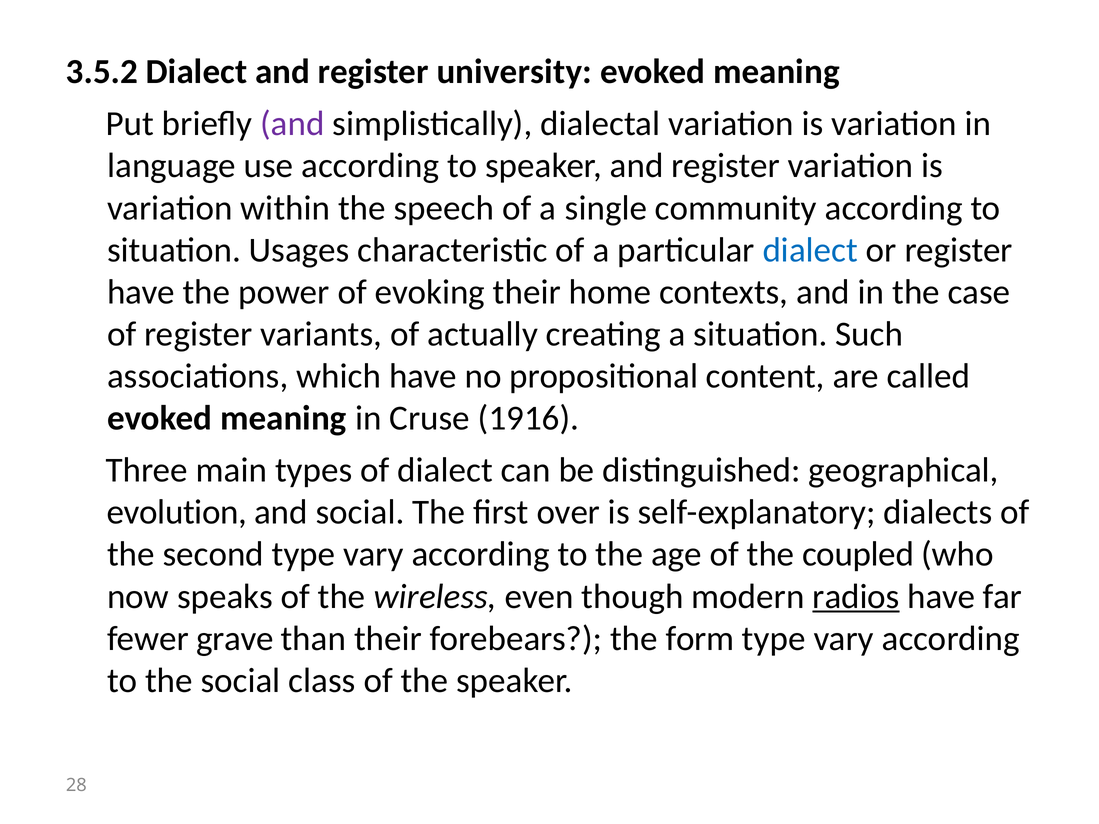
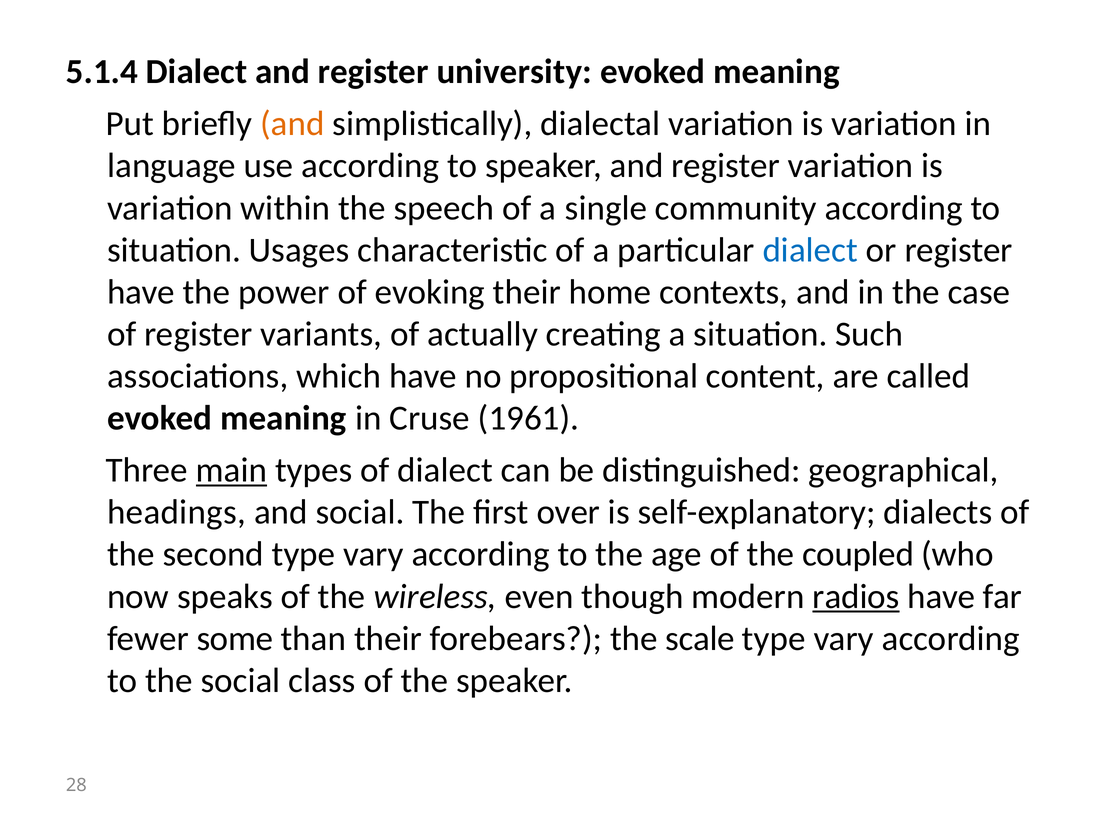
3.5.2: 3.5.2 -> 5.1.4
and at (292, 124) colour: purple -> orange
1916: 1916 -> 1961
main underline: none -> present
evolution: evolution -> headings
grave: grave -> some
form: form -> scale
